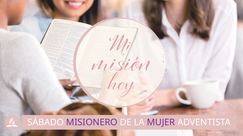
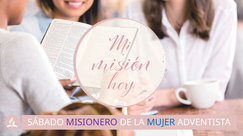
MUJER colour: purple -> blue
